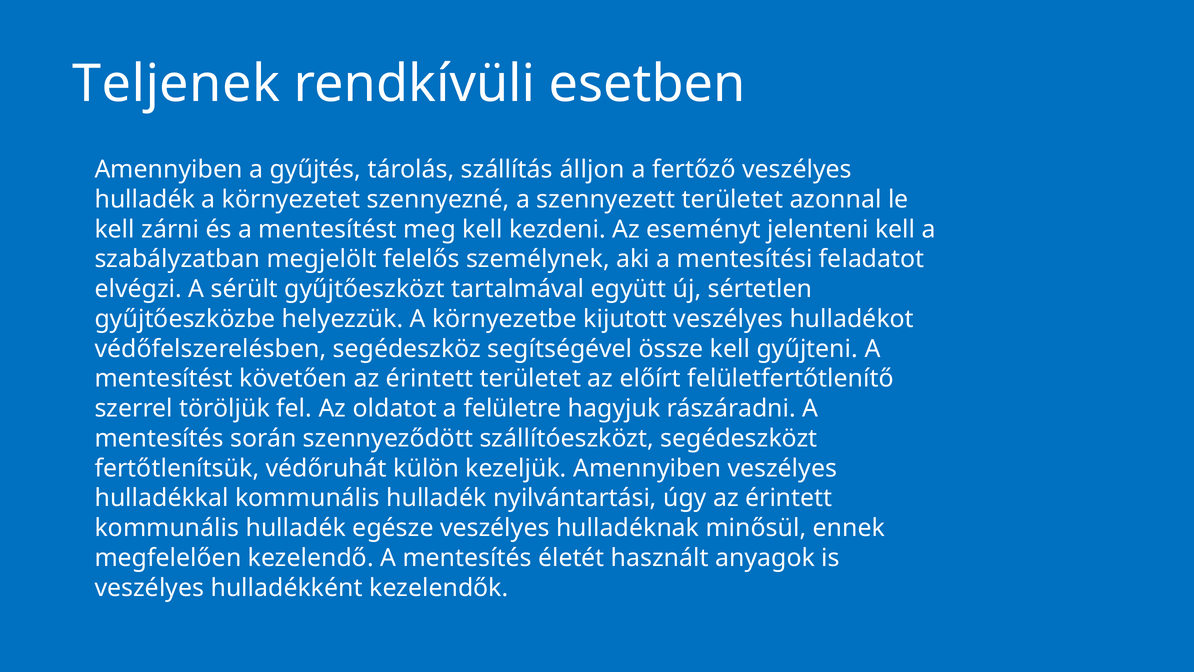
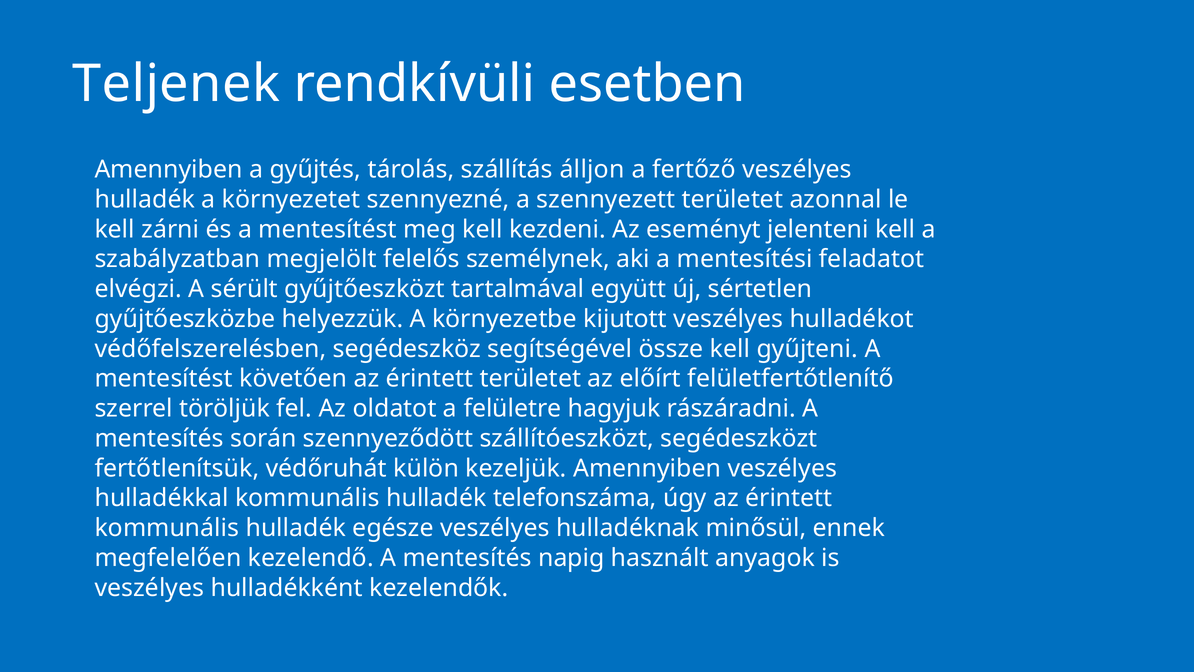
nyilvántartási: nyilvántartási -> telefonszáma
életét: életét -> napig
